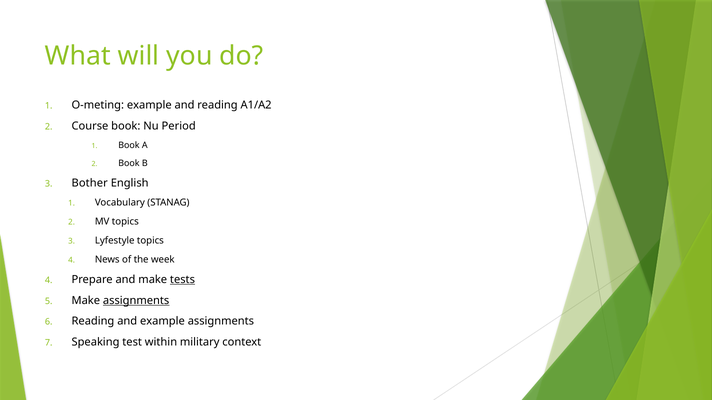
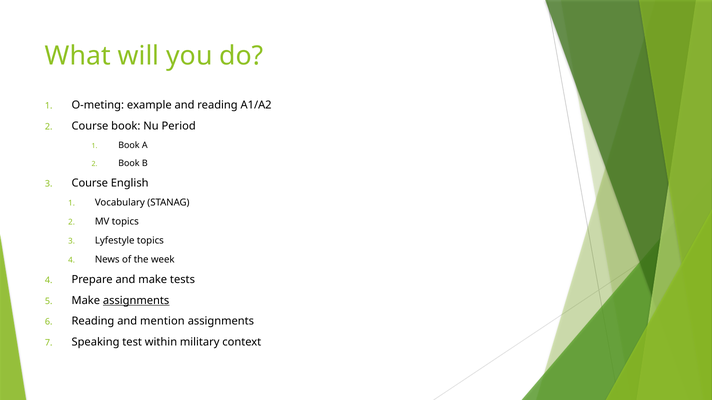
Bother at (90, 183): Bother -> Course
tests underline: present -> none
and example: example -> mention
